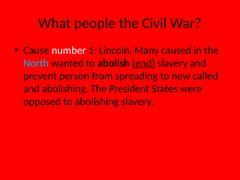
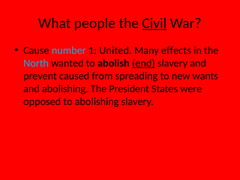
Civil underline: none -> present
number colour: white -> light blue
Lincoln: Lincoln -> United
caused: caused -> effects
person: person -> caused
called: called -> wants
